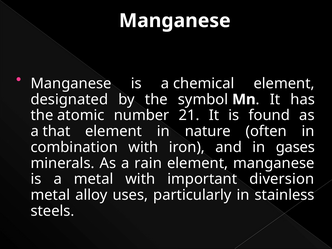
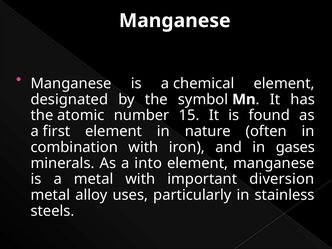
21: 21 -> 15
that: that -> first
rain: rain -> into
